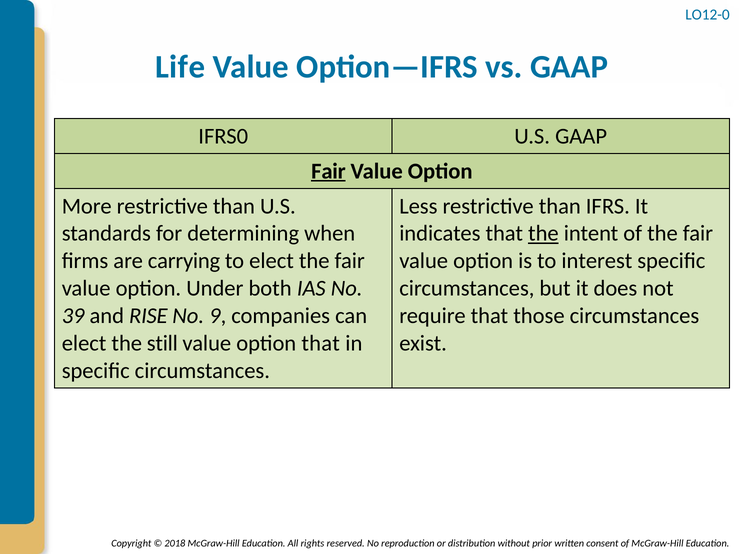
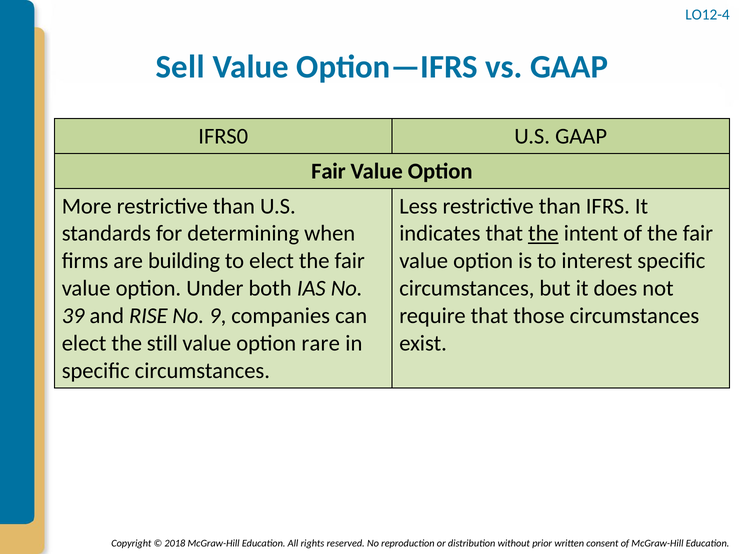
LO12-0: LO12-0 -> LO12-4
Life: Life -> Sell
Fair at (328, 171) underline: present -> none
carrying: carrying -> building
option that: that -> rare
